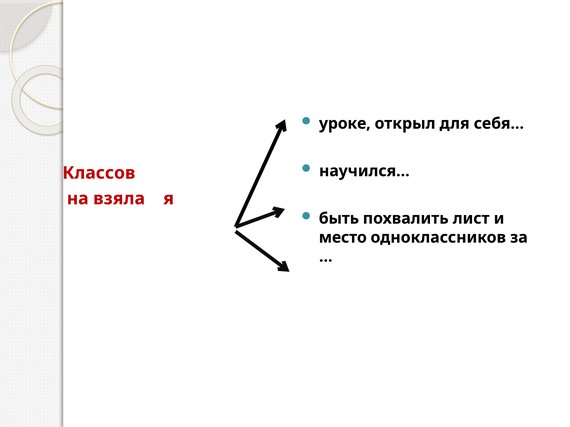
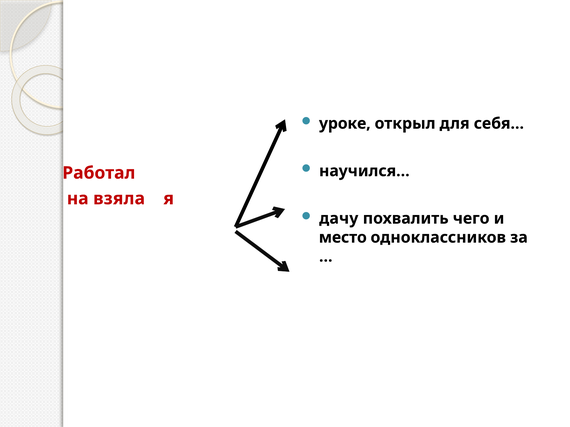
Классов: Классов -> Работал
быть: быть -> дачу
лист: лист -> чего
